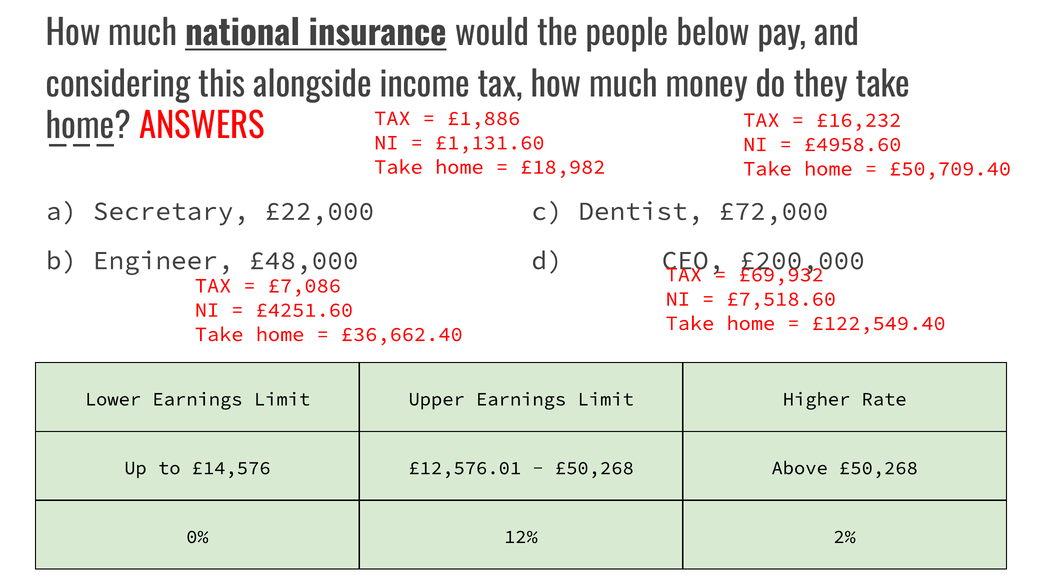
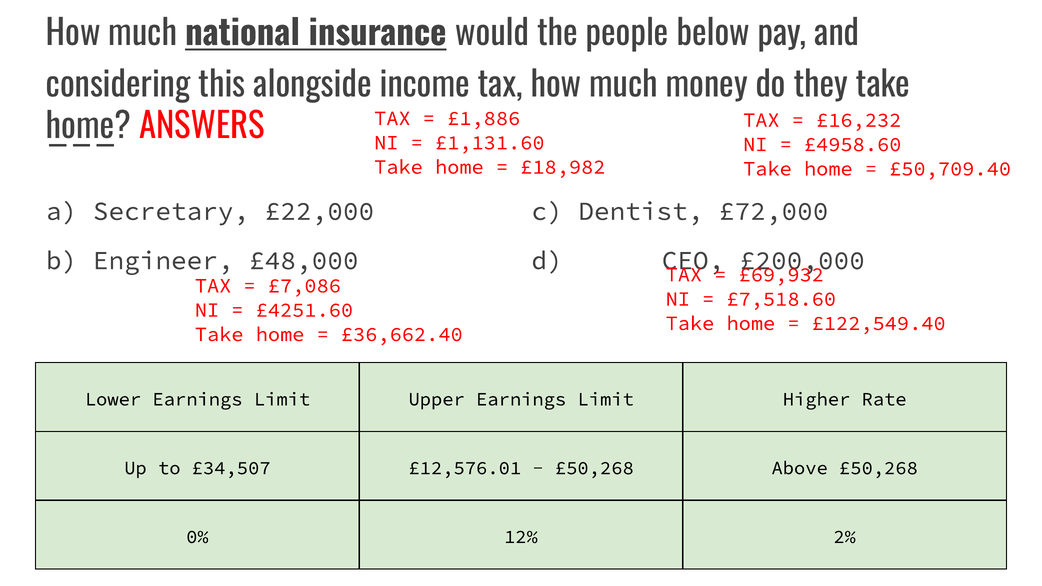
£14,576: £14,576 -> £34,507
